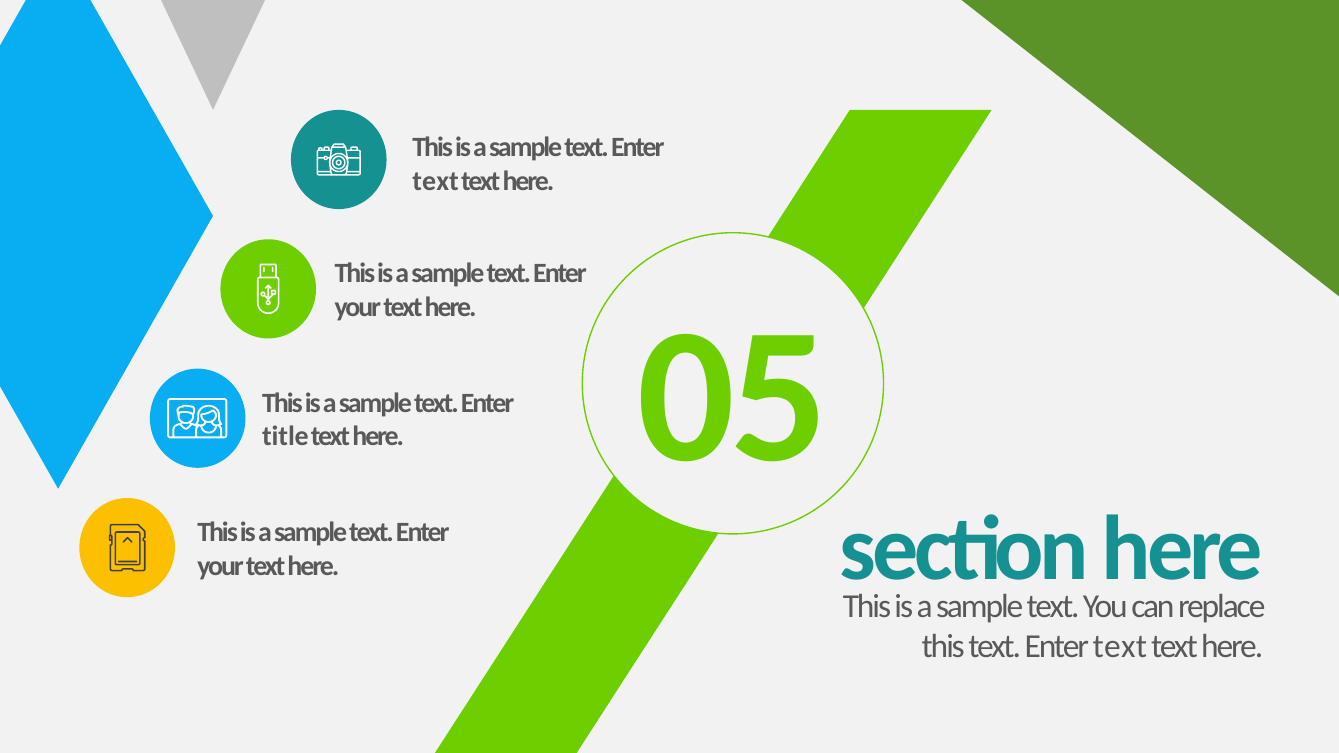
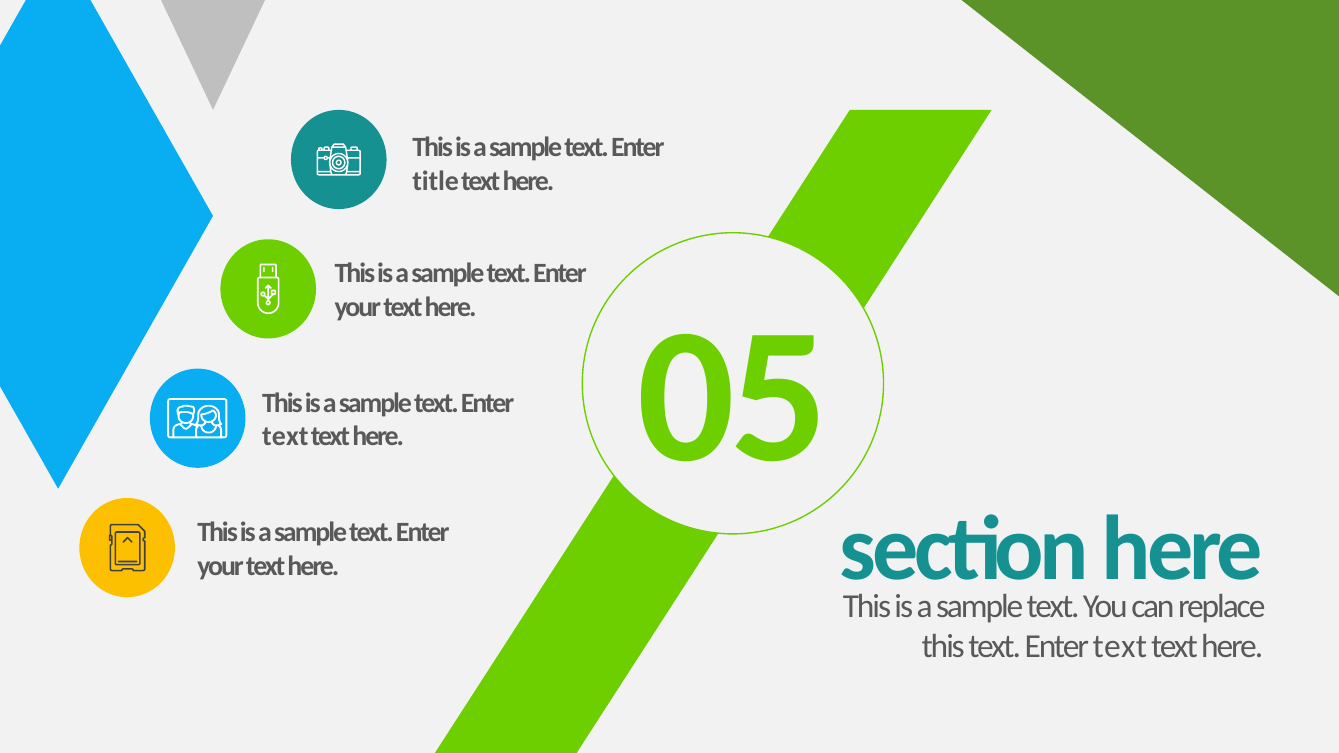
text at (436, 181): text -> title
title at (285, 437): title -> text
